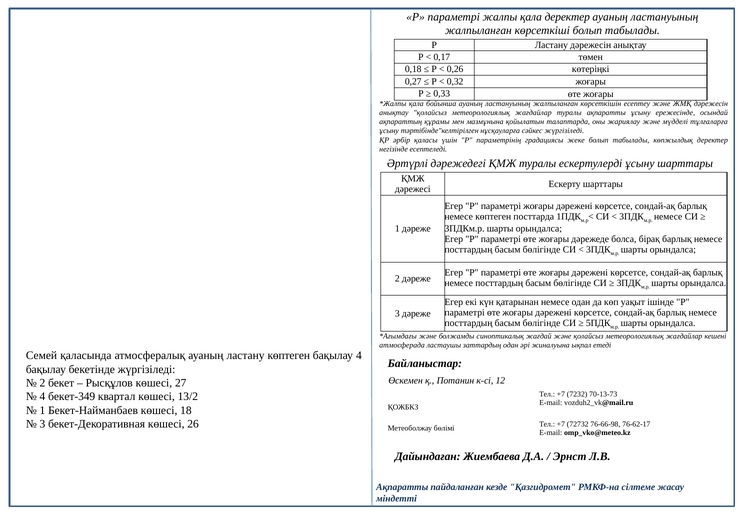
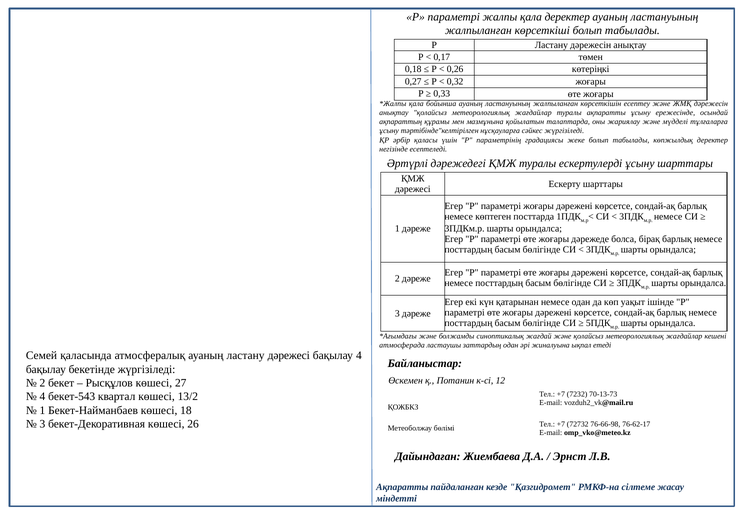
ластану көптеген: көптеген -> дәрежесі
бекет-349: бекет-349 -> бекет-543
